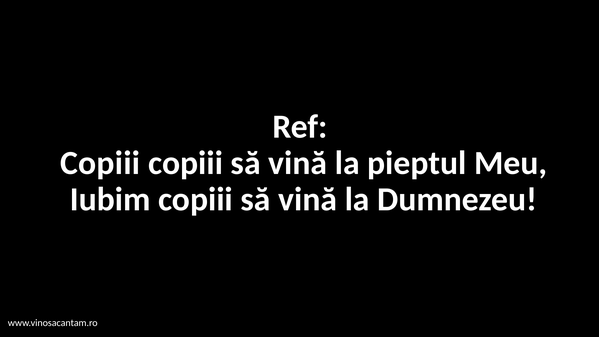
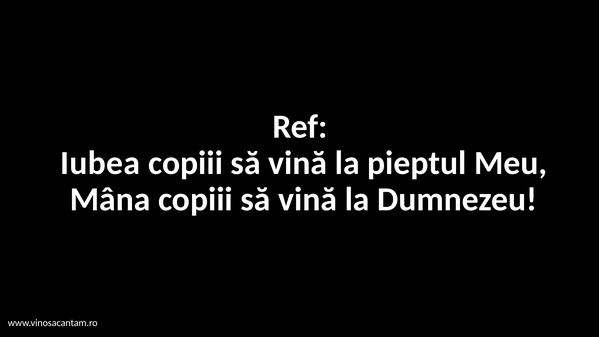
Copiii at (100, 163): Copiii -> Iubea
Iubim: Iubim -> Mâna
